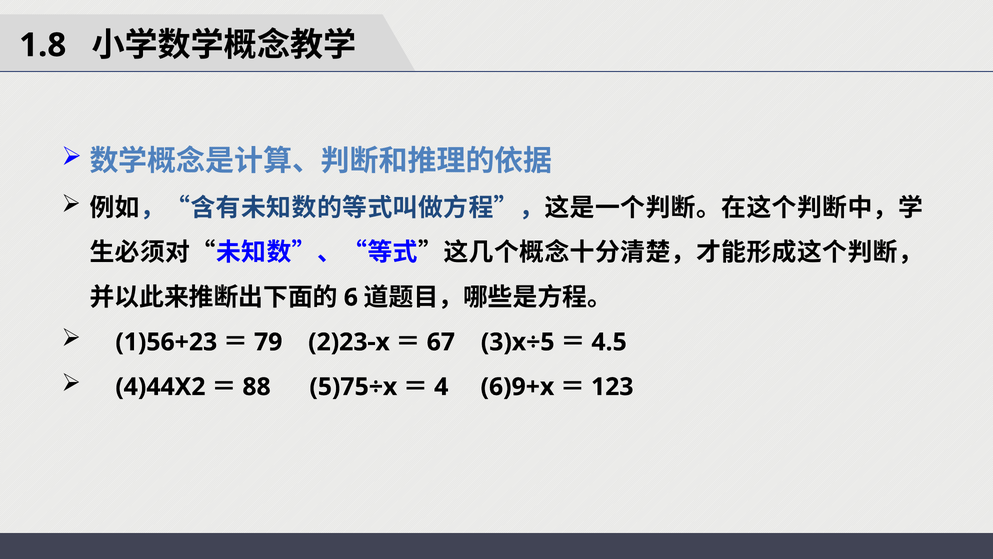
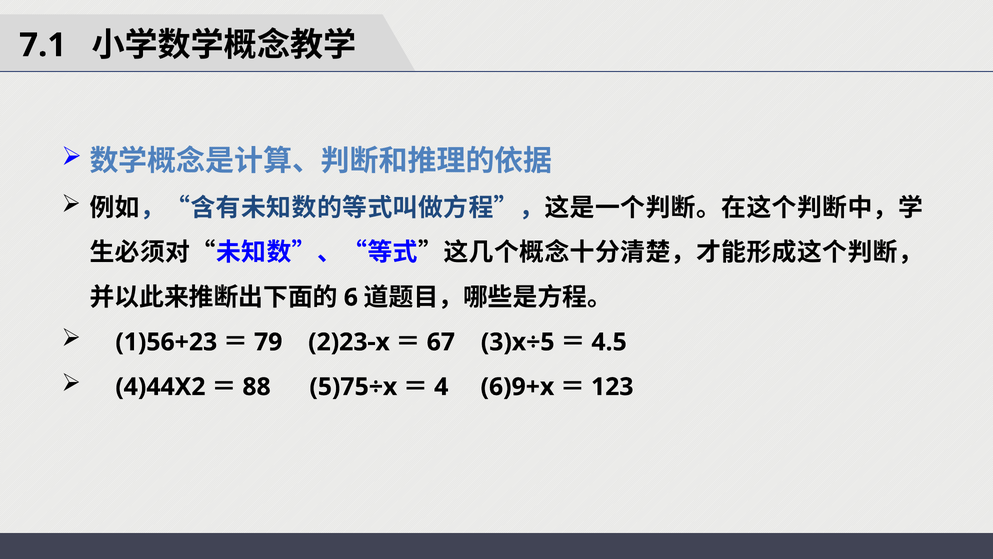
1.8: 1.8 -> 7.1
